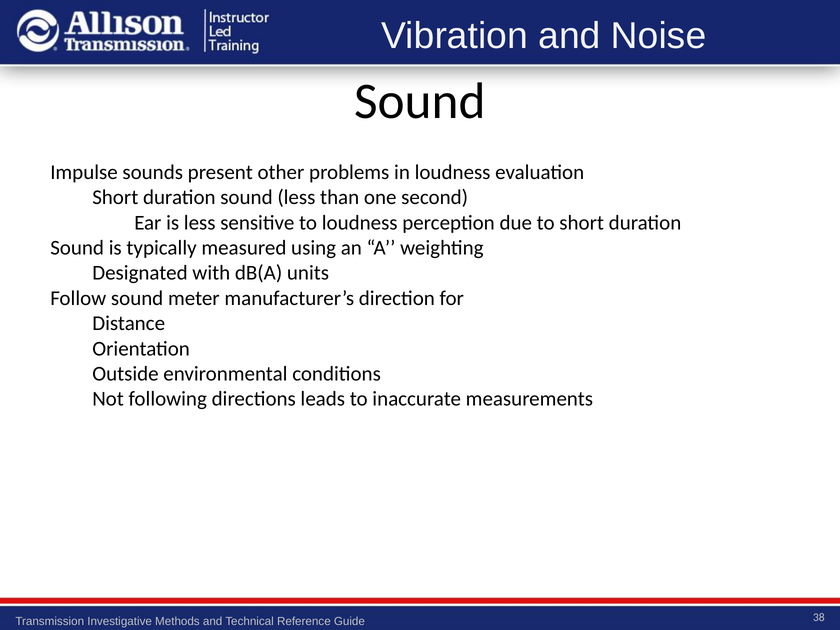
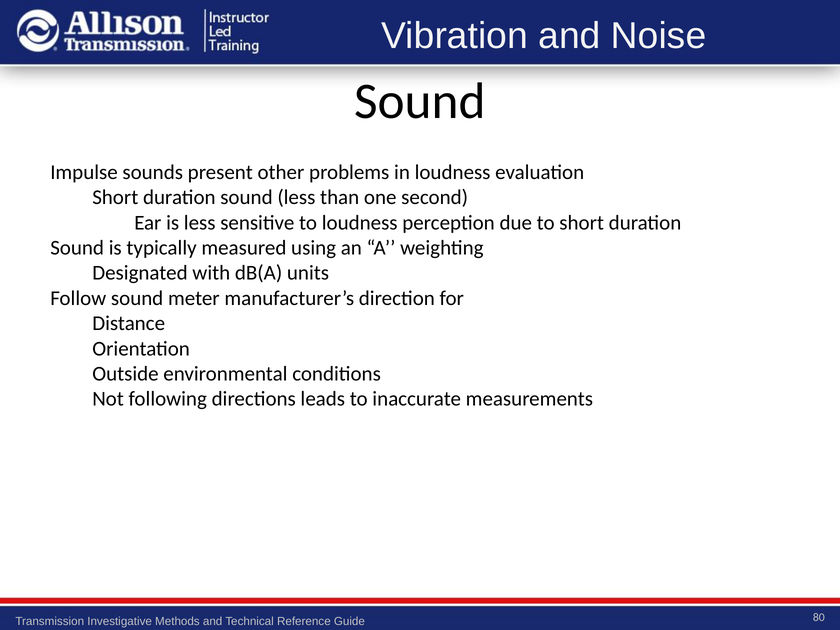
38: 38 -> 80
